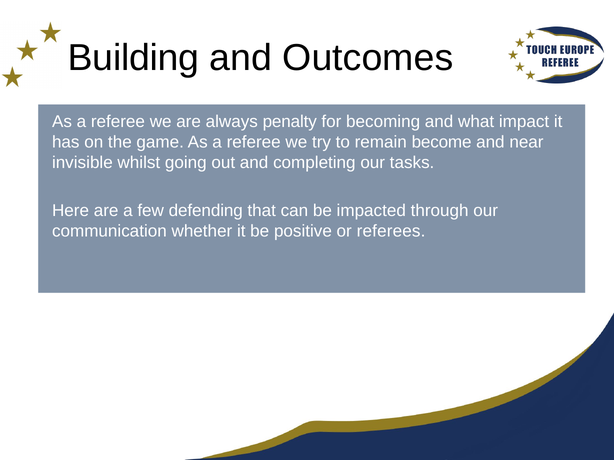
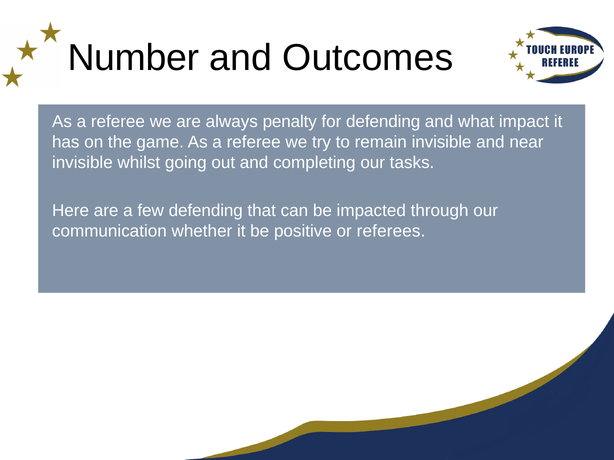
Building: Building -> Number
for becoming: becoming -> defending
remain become: become -> invisible
